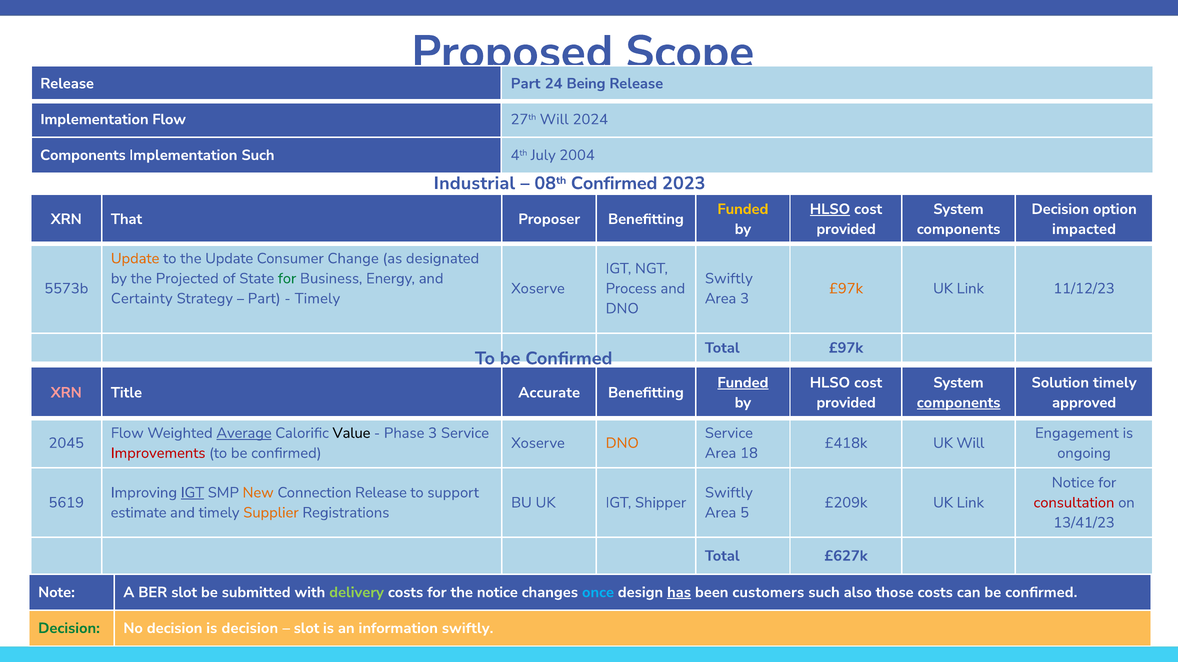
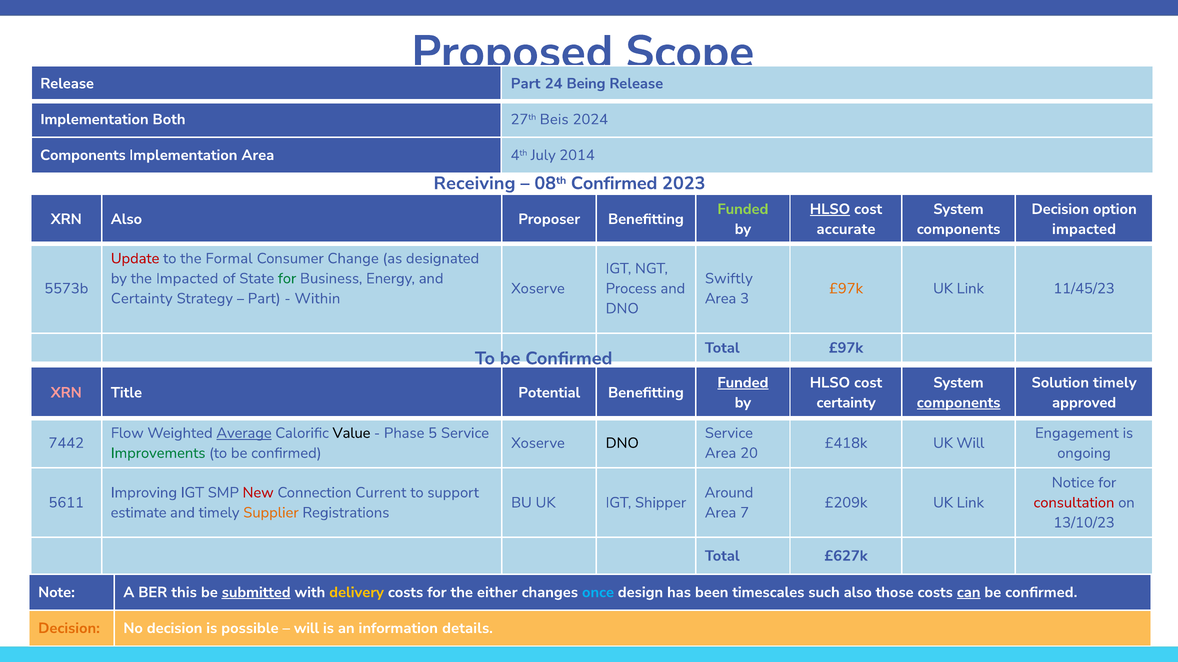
Implementation Flow: Flow -> Both
27th Will: Will -> Beis
Implementation Such: Such -> Area
2004: 2004 -> 2014
Industrial: Industrial -> Receiving
Funded at (743, 209) colour: yellow -> light green
XRN That: That -> Also
provided at (846, 229): provided -> accurate
Update at (135, 259) colour: orange -> red
the Update: Update -> Formal
the Projected: Projected -> Impacted
11/12/23: 11/12/23 -> 11/45/23
Timely at (317, 299): Timely -> Within
Accurate: Accurate -> Potential
provided at (846, 403): provided -> certainty
Phase 3: 3 -> 5
2045: 2045 -> 7442
DNO at (622, 443) colour: orange -> black
Improvements colour: red -> green
18: 18 -> 20
IGT at (192, 493) underline: present -> none
New colour: orange -> red
Connection Release: Release -> Current
Swiftly at (729, 493): Swiftly -> Around
5619: 5619 -> 5611
5: 5 -> 7
13/41/23: 13/41/23 -> 13/10/23
BER slot: slot -> this
submitted underline: none -> present
delivery colour: light green -> yellow
the notice: notice -> either
has underline: present -> none
customers: customers -> timescales
can underline: none -> present
Decision at (69, 629) colour: green -> orange
is decision: decision -> possible
slot at (307, 629): slot -> will
information swiftly: swiftly -> details
